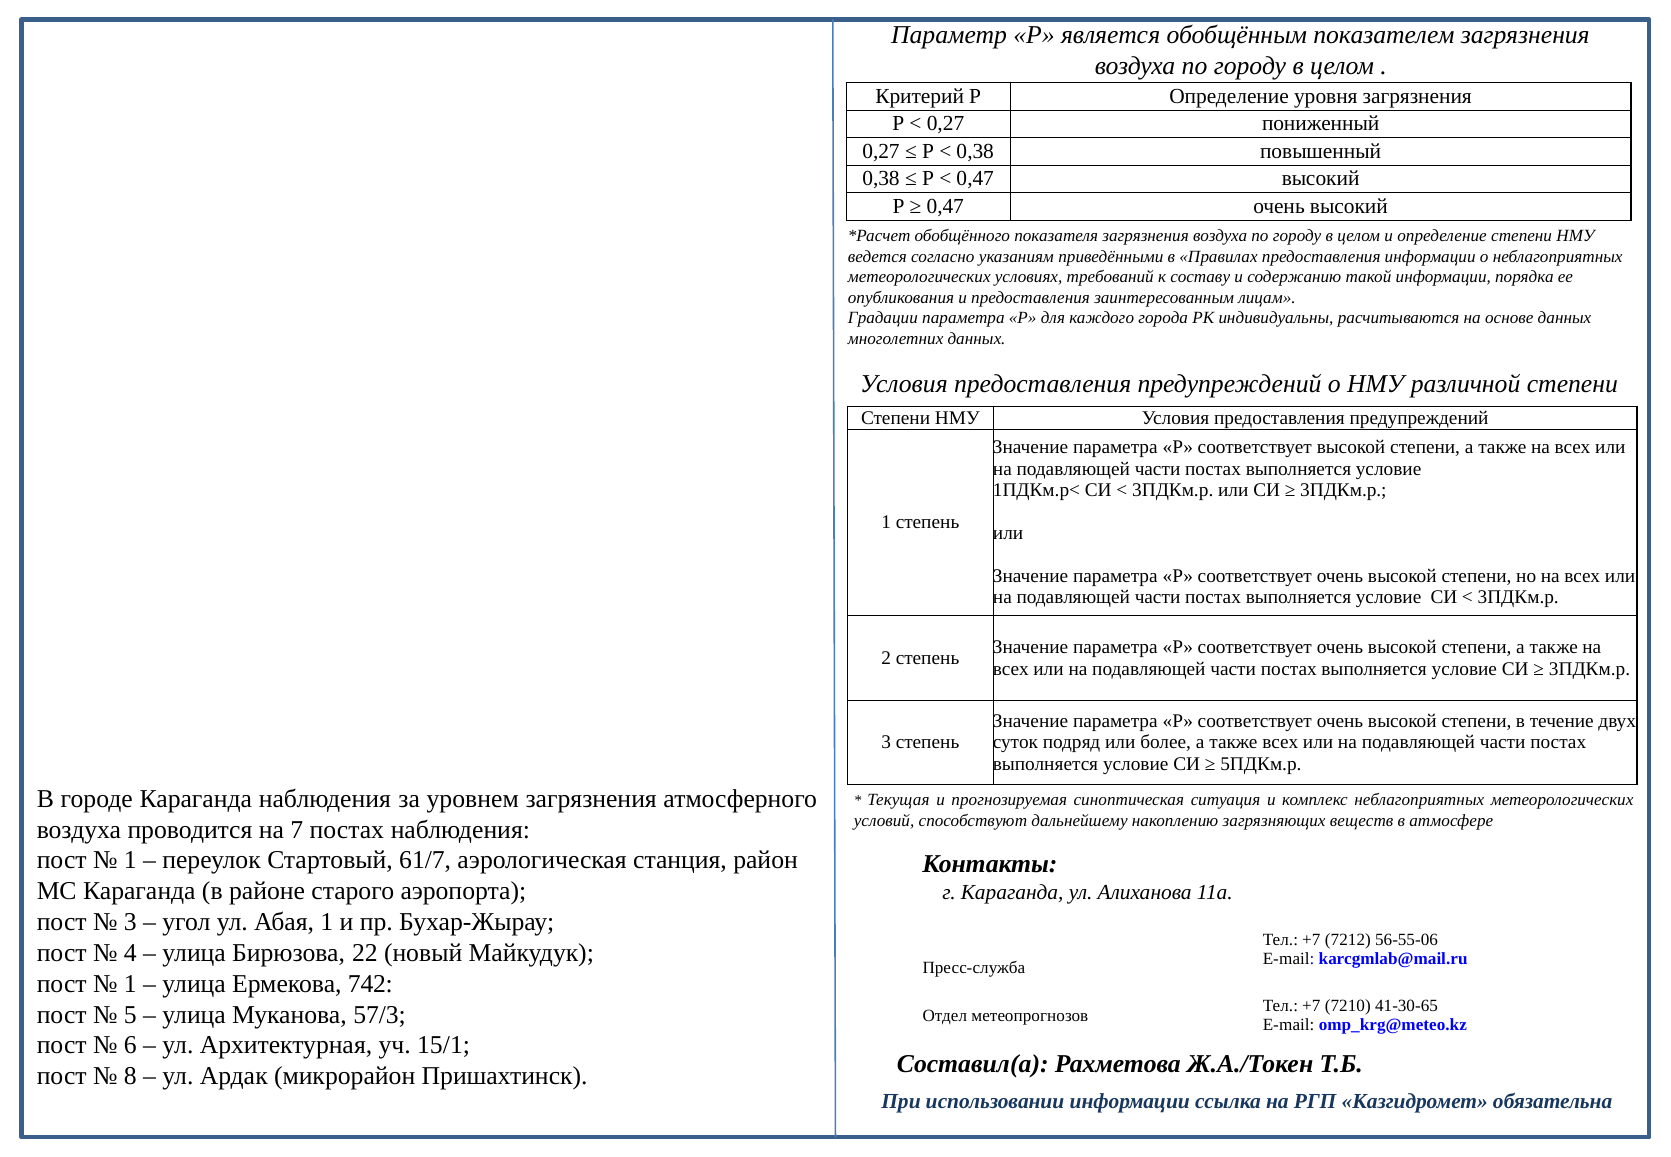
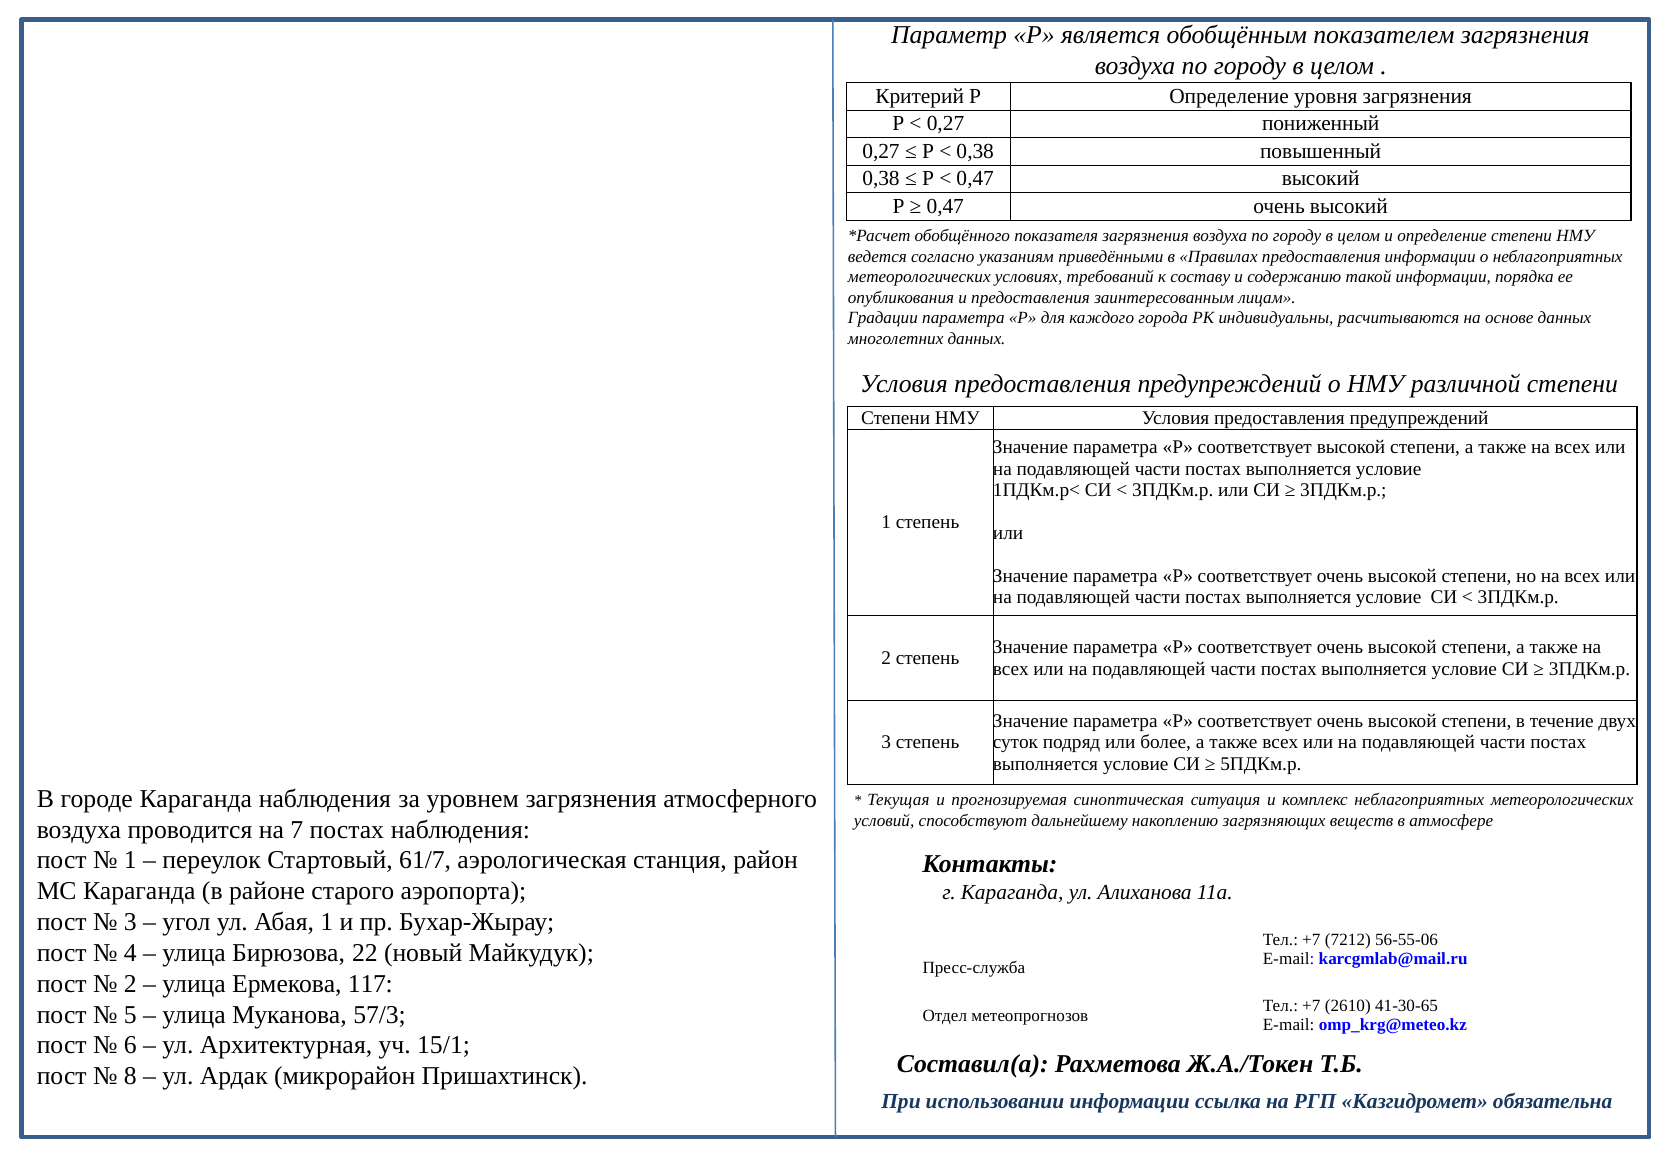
1 at (130, 984): 1 -> 2
742: 742 -> 117
7210: 7210 -> 2610
